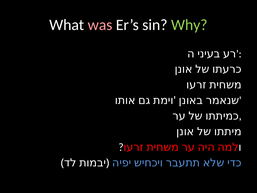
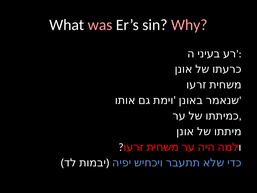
Why colour: light green -> pink
